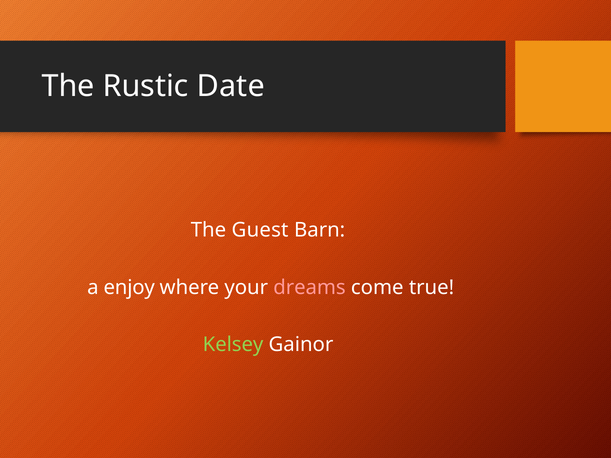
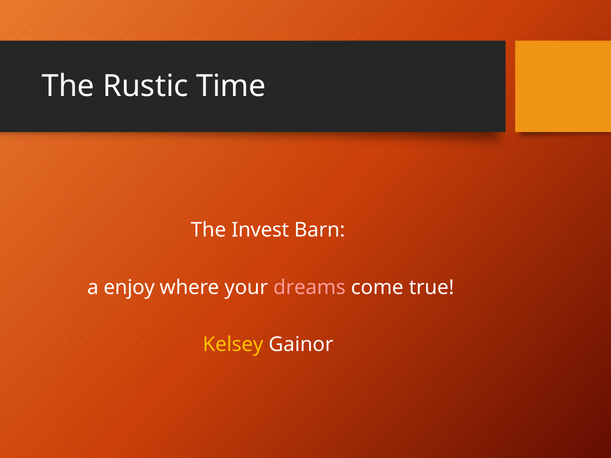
Date: Date -> Time
Guest: Guest -> Invest
Kelsey colour: light green -> yellow
